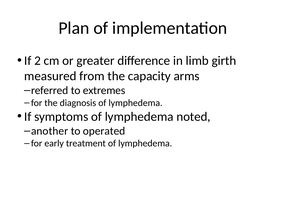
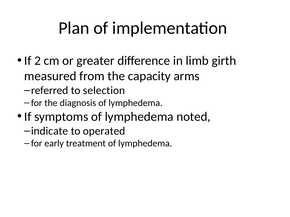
extremes: extremes -> selection
another: another -> indicate
